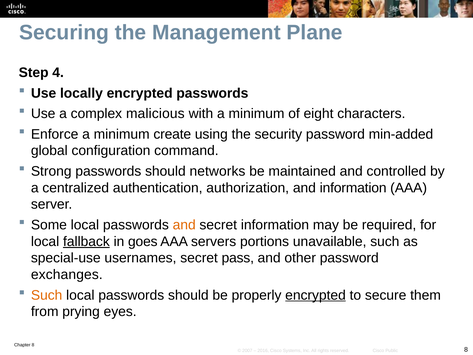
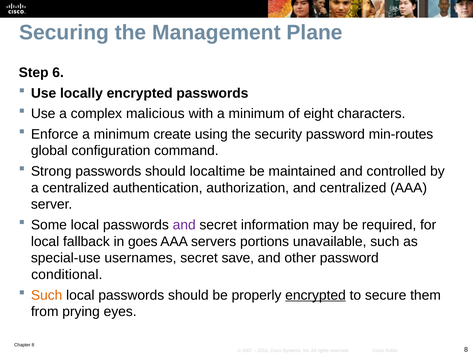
4: 4 -> 6
min-added: min-added -> min-routes
networks: networks -> localtime
and information: information -> centralized
and at (184, 225) colour: orange -> purple
fallback underline: present -> none
pass: pass -> save
exchanges: exchanges -> conditional
